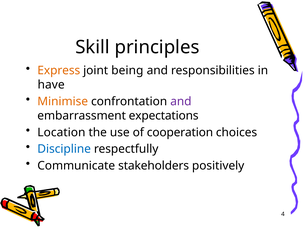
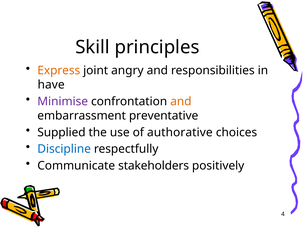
being: being -> angry
Minimise colour: orange -> purple
and at (181, 101) colour: purple -> orange
expectations: expectations -> preventative
Location: Location -> Supplied
cooperation: cooperation -> authorative
